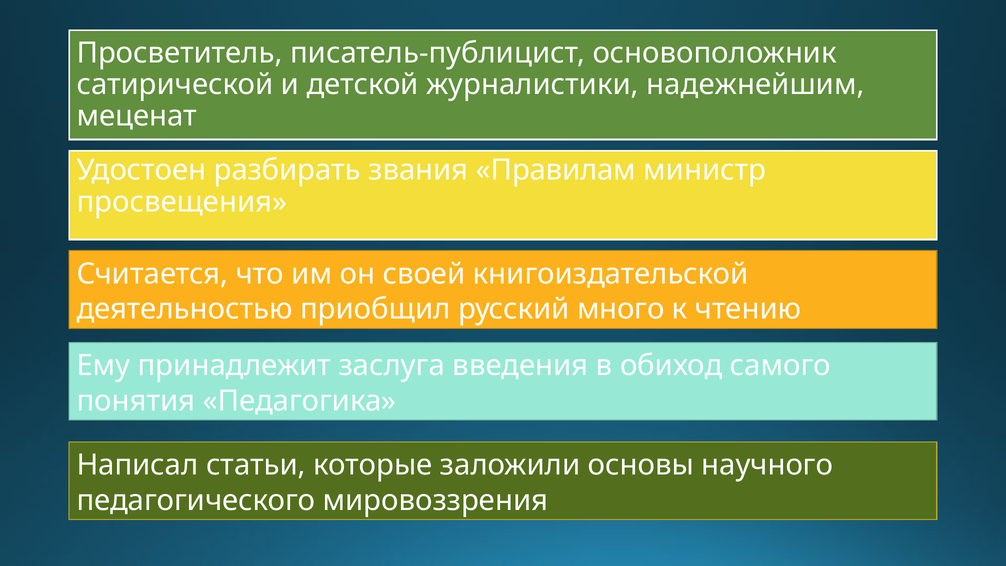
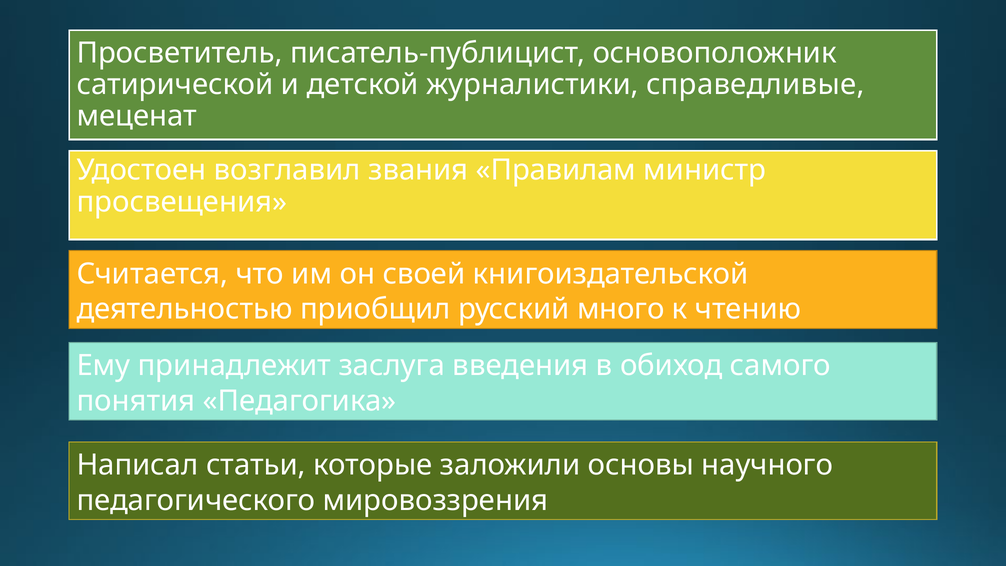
надежнейшим: надежнейшим -> справедливые
разбирать: разбирать -> возглавил
